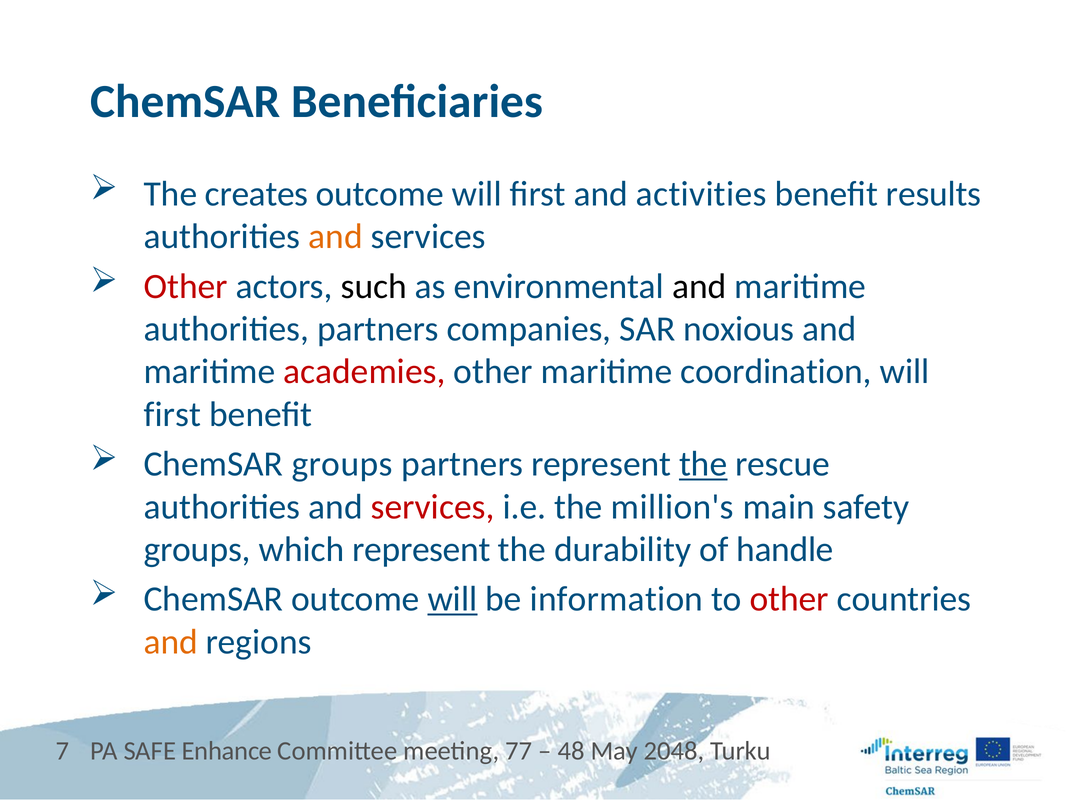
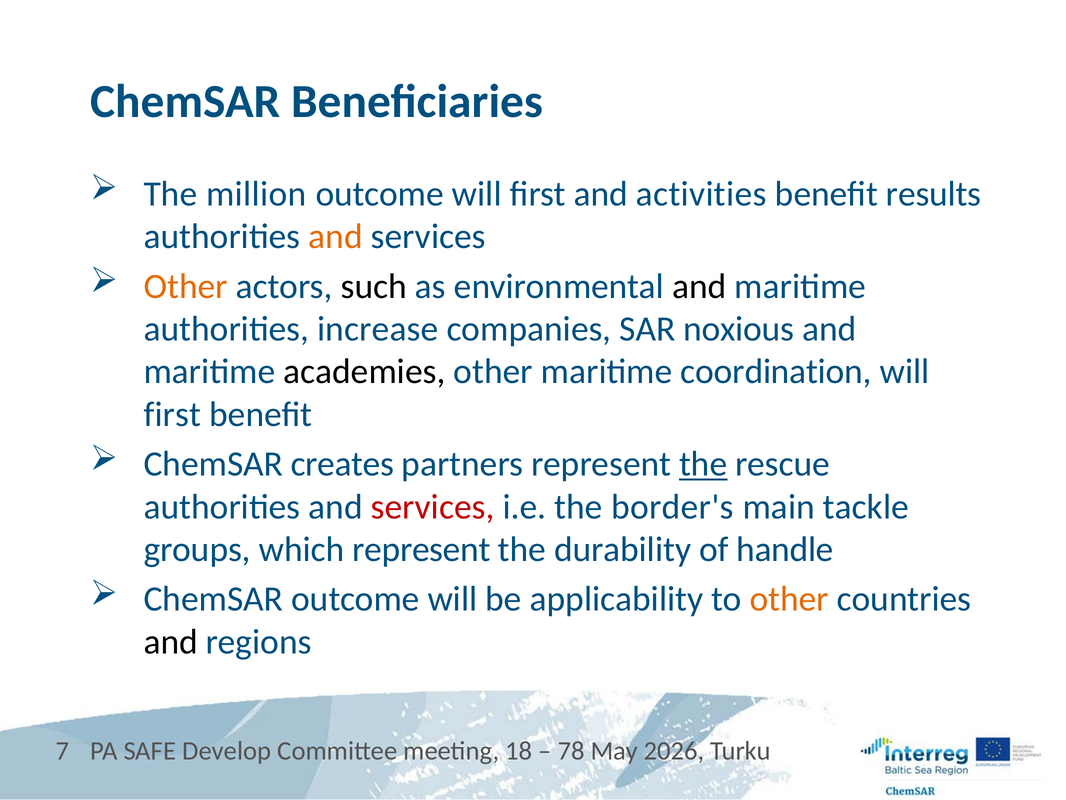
creates: creates -> million
Other at (186, 286) colour: red -> orange
authorities partners: partners -> increase
academies colour: red -> black
ChemSAR groups: groups -> creates
million's: million's -> border's
safety: safety -> tackle
will at (452, 599) underline: present -> none
information: information -> applicability
other at (789, 599) colour: red -> orange
and at (171, 642) colour: orange -> black
Enhance: Enhance -> Develop
77: 77 -> 18
48: 48 -> 78
2048: 2048 -> 2026
